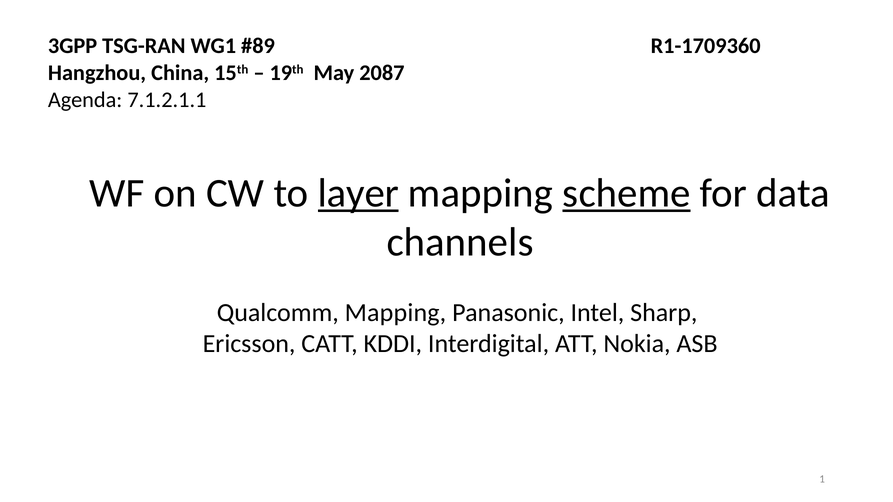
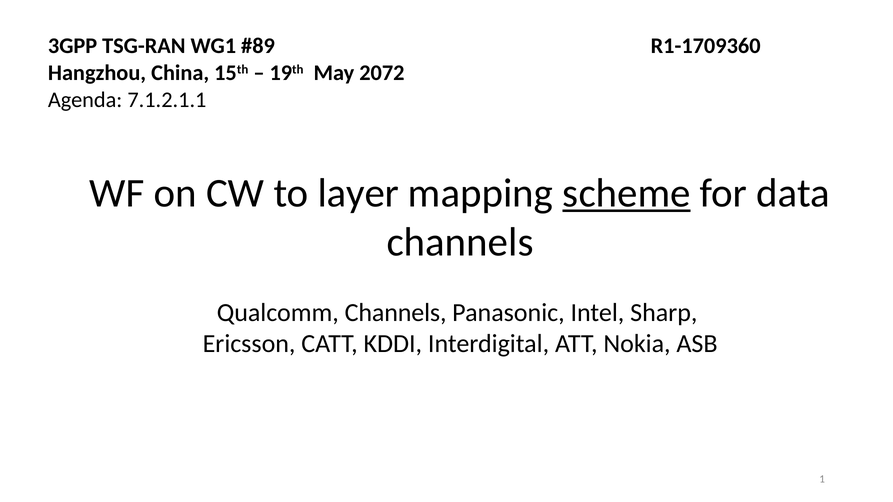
2087: 2087 -> 2072
layer underline: present -> none
Qualcomm Mapping: Mapping -> Channels
